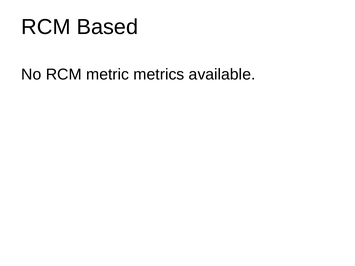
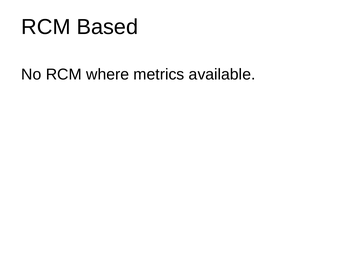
metric: metric -> where
